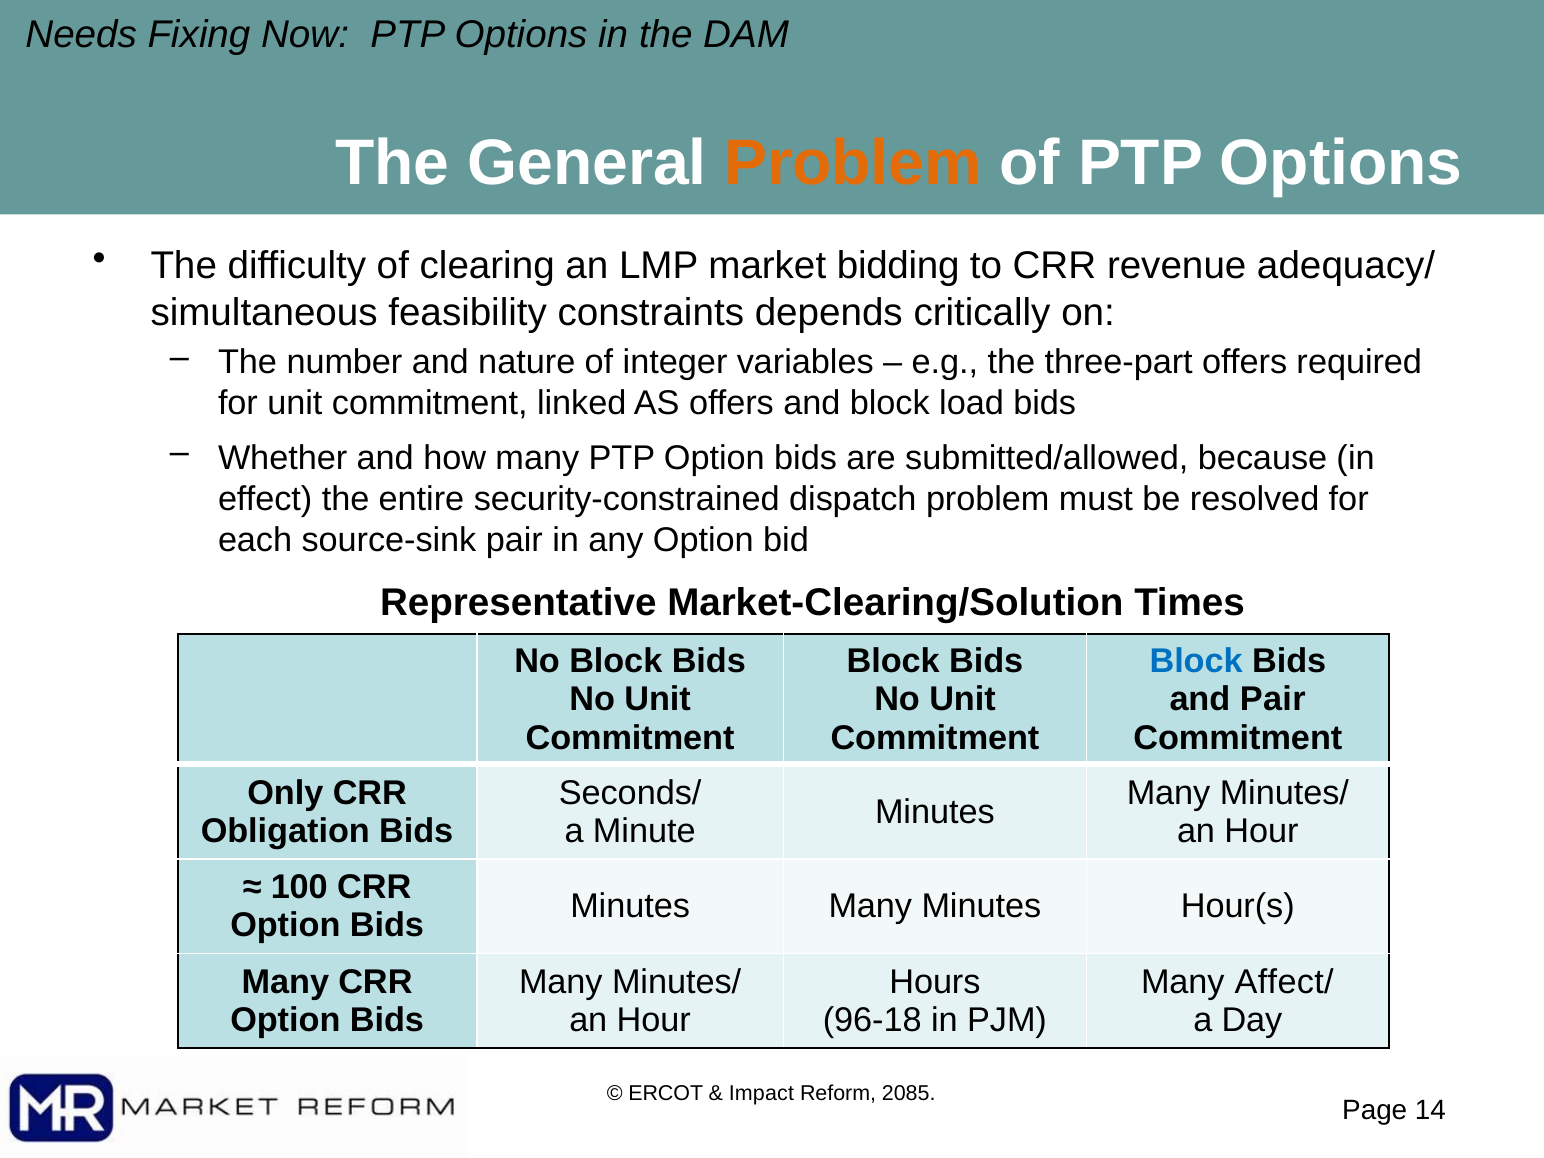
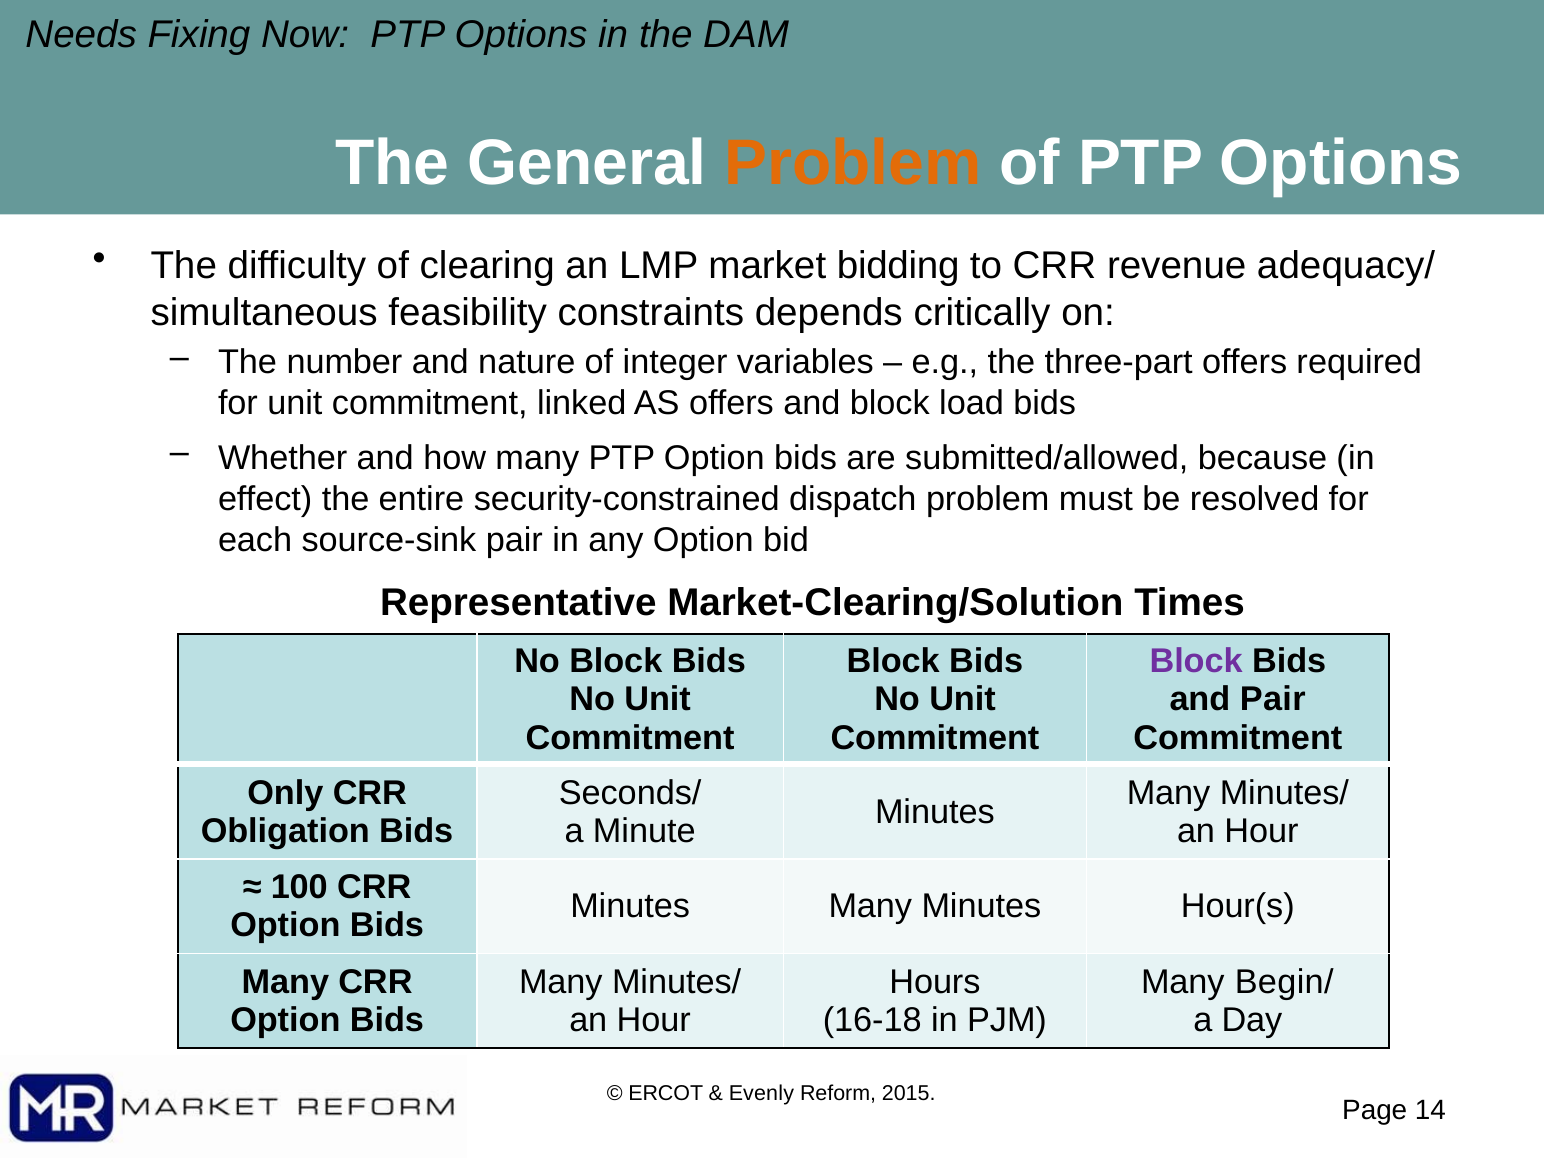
Block at (1196, 661) colour: blue -> purple
Affect/: Affect/ -> Begin/
96-18: 96-18 -> 16-18
Impact: Impact -> Evenly
2085: 2085 -> 2015
